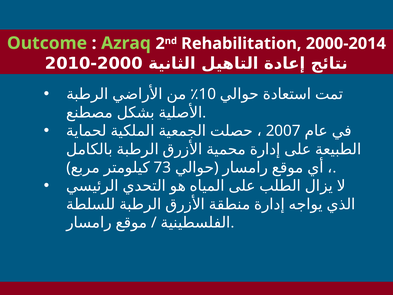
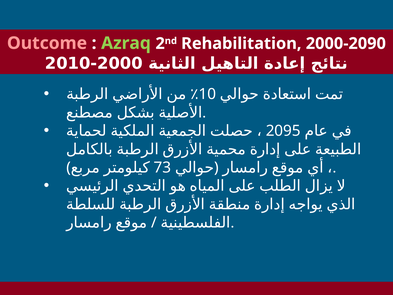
Outcome colour: light green -> pink
2000-2014: 2000-2014 -> 2000-2090
2007: 2007 -> 2095
